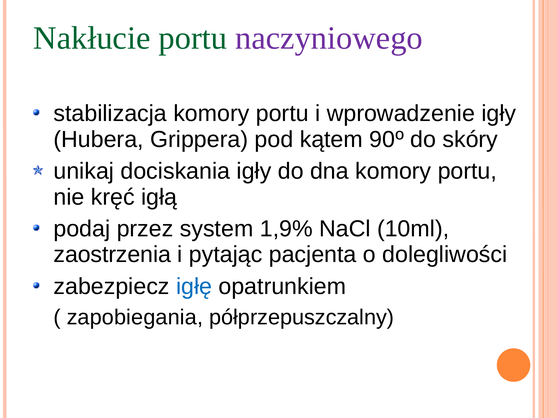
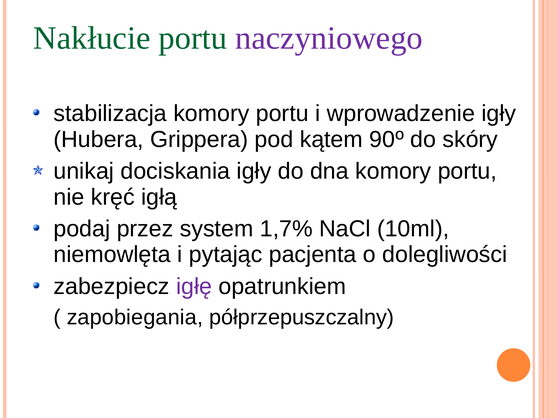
1,9%: 1,9% -> 1,7%
zaostrzenia: zaostrzenia -> niemowlęta
igłę colour: blue -> purple
